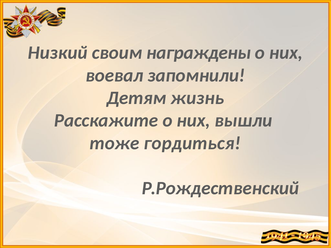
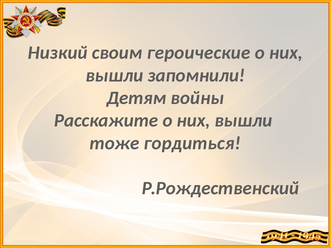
награждены: награждены -> героические
воевал at (114, 75): воевал -> вышли
жизнь: жизнь -> войны
